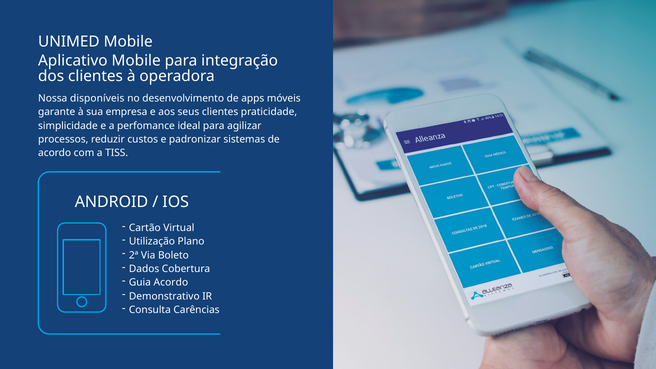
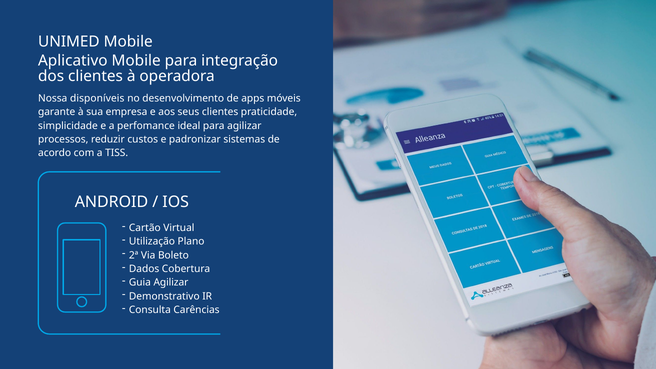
Guia Acordo: Acordo -> Agilizar
